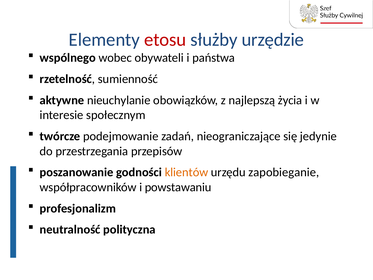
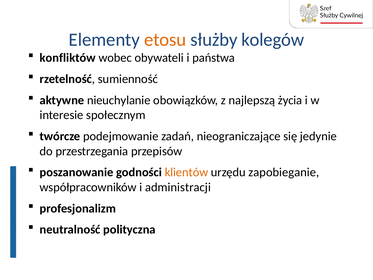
etosu colour: red -> orange
urzędzie: urzędzie -> kolegów
wspólnego: wspólnego -> konfliktów
powstawaniu: powstawaniu -> administracji
